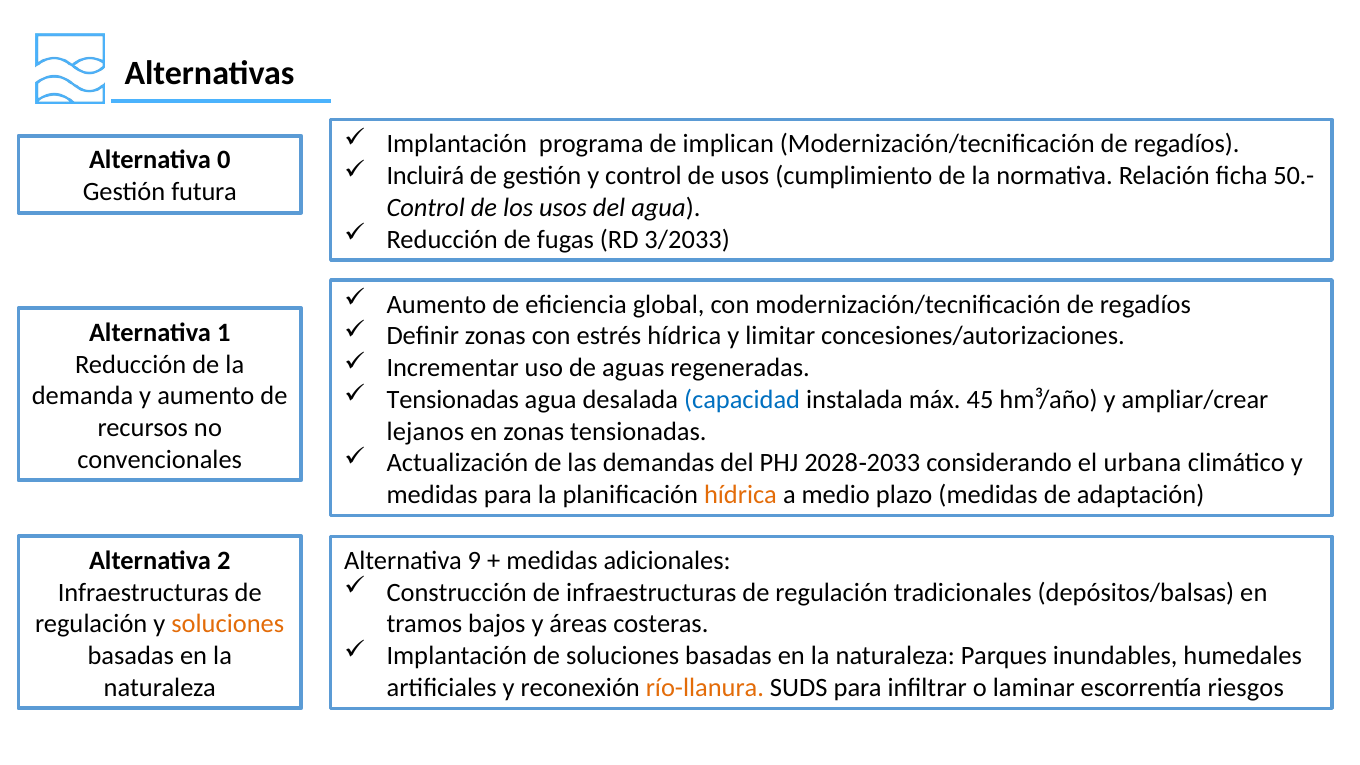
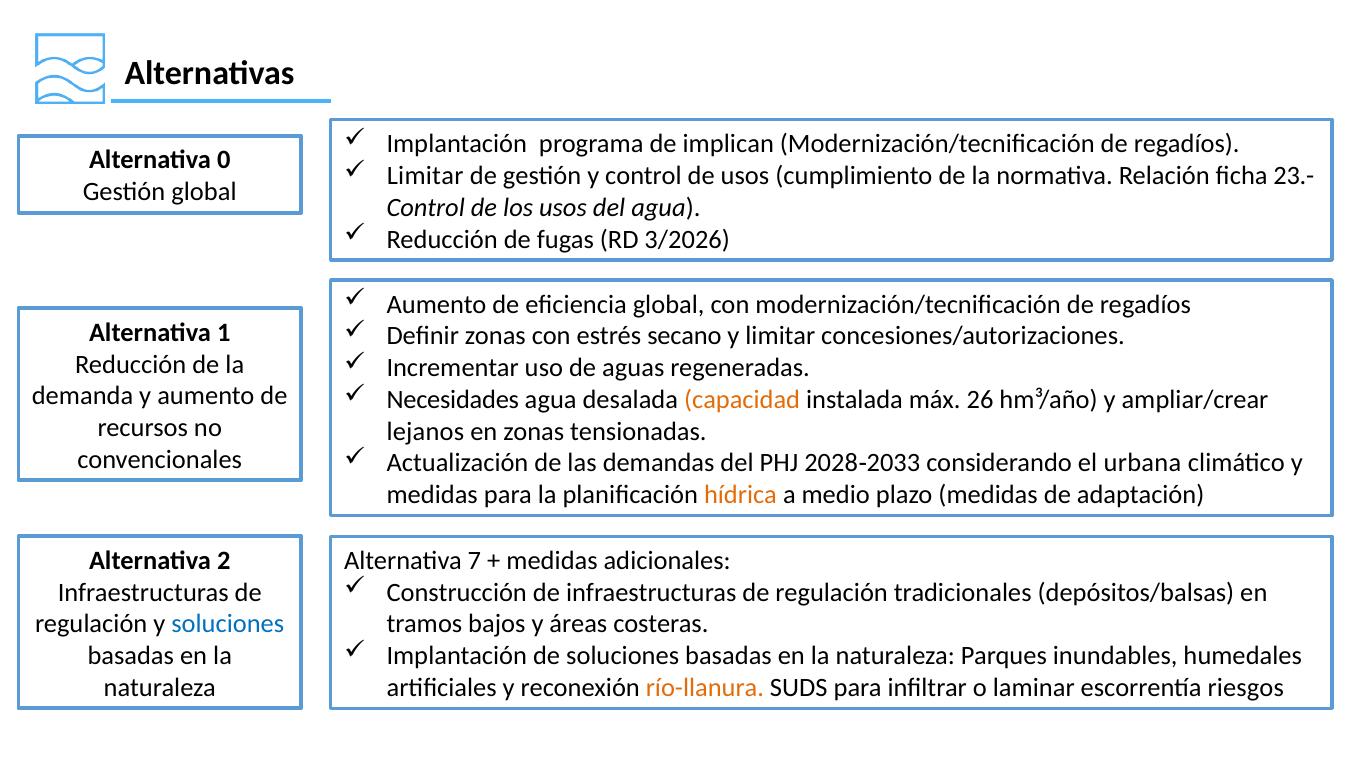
Incluirá at (425, 176): Incluirá -> Limitar
50.-: 50.- -> 23.-
Gestión futura: futura -> global
3/2033: 3/2033 -> 3/2026
estrés hídrica: hídrica -> secano
Tensionadas at (453, 400): Tensionadas -> Necesidades
capacidad colour: blue -> orange
45: 45 -> 26
9: 9 -> 7
soluciones at (228, 624) colour: orange -> blue
